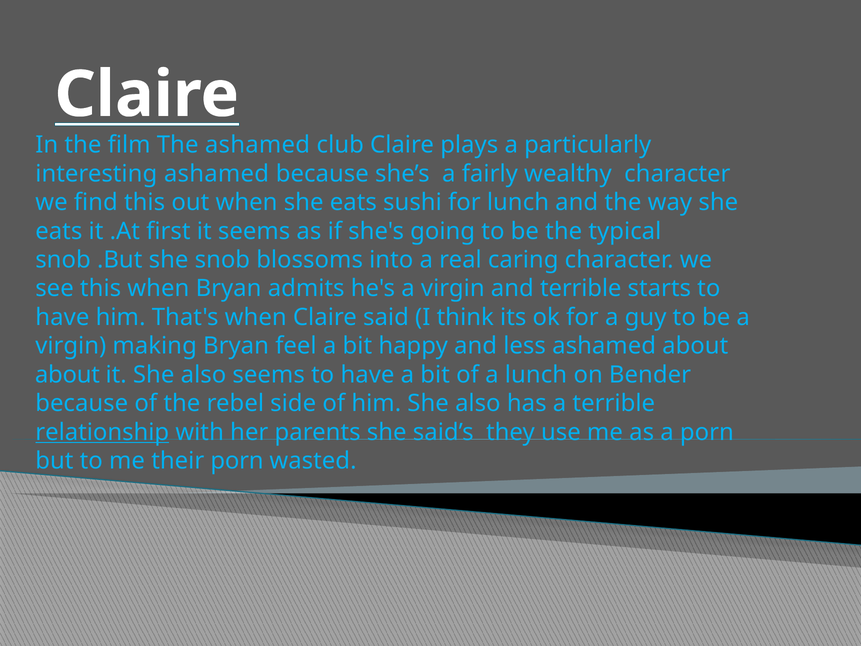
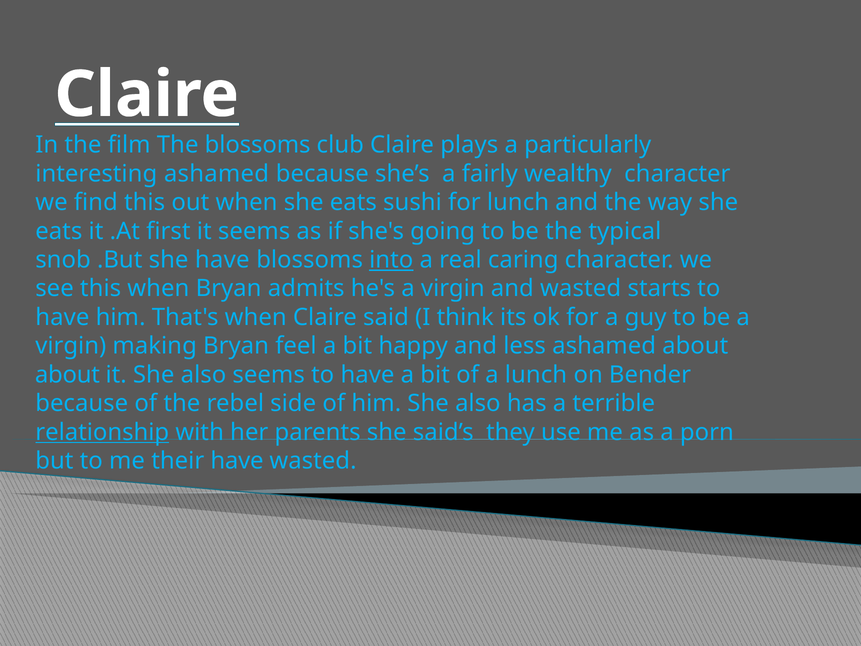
ashamed at (257, 145): ashamed -> blossoms
she snob: snob -> have
into underline: none -> present
and terrible: terrible -> wasted
their porn: porn -> have
